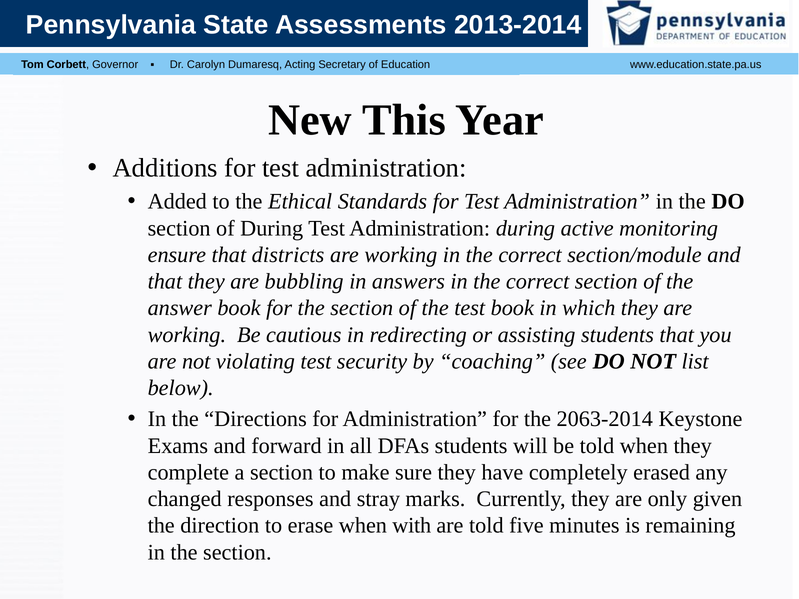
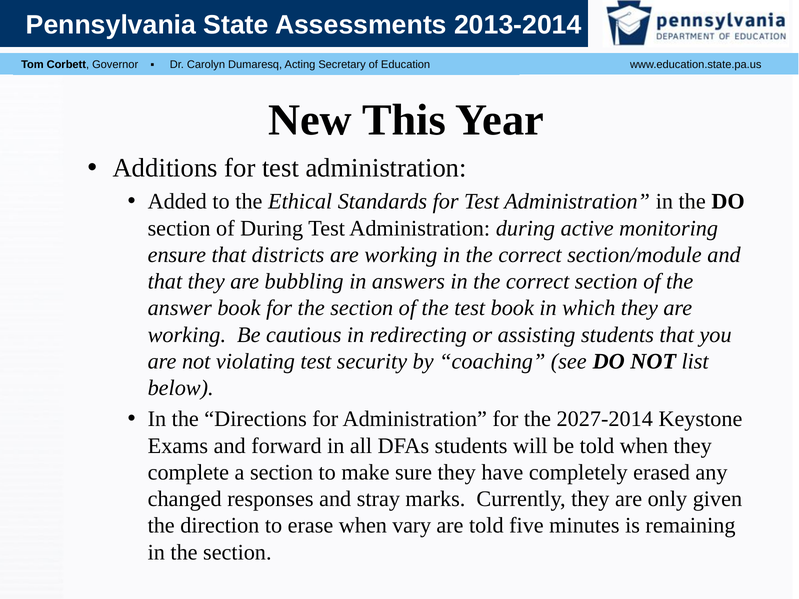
2063-2014: 2063-2014 -> 2027-2014
with: with -> vary
